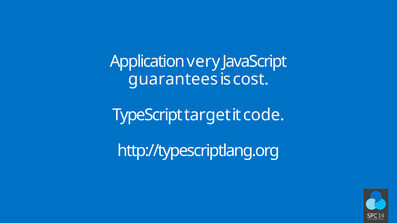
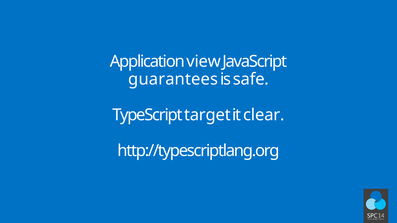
very: very -> view
cost: cost -> safe
code: code -> clear
